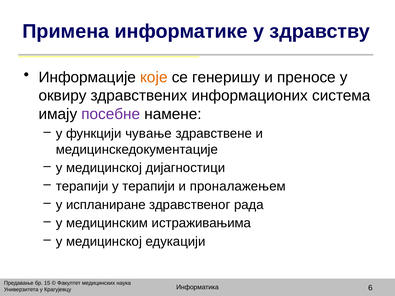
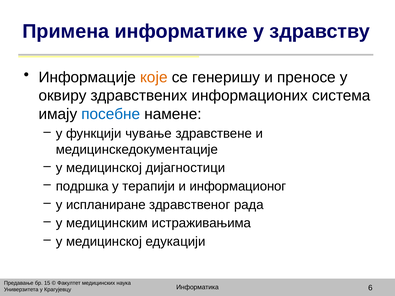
посебне colour: purple -> blue
терапији at (82, 186): терапији -> подршка
проналажењем: проналажењем -> информационог
